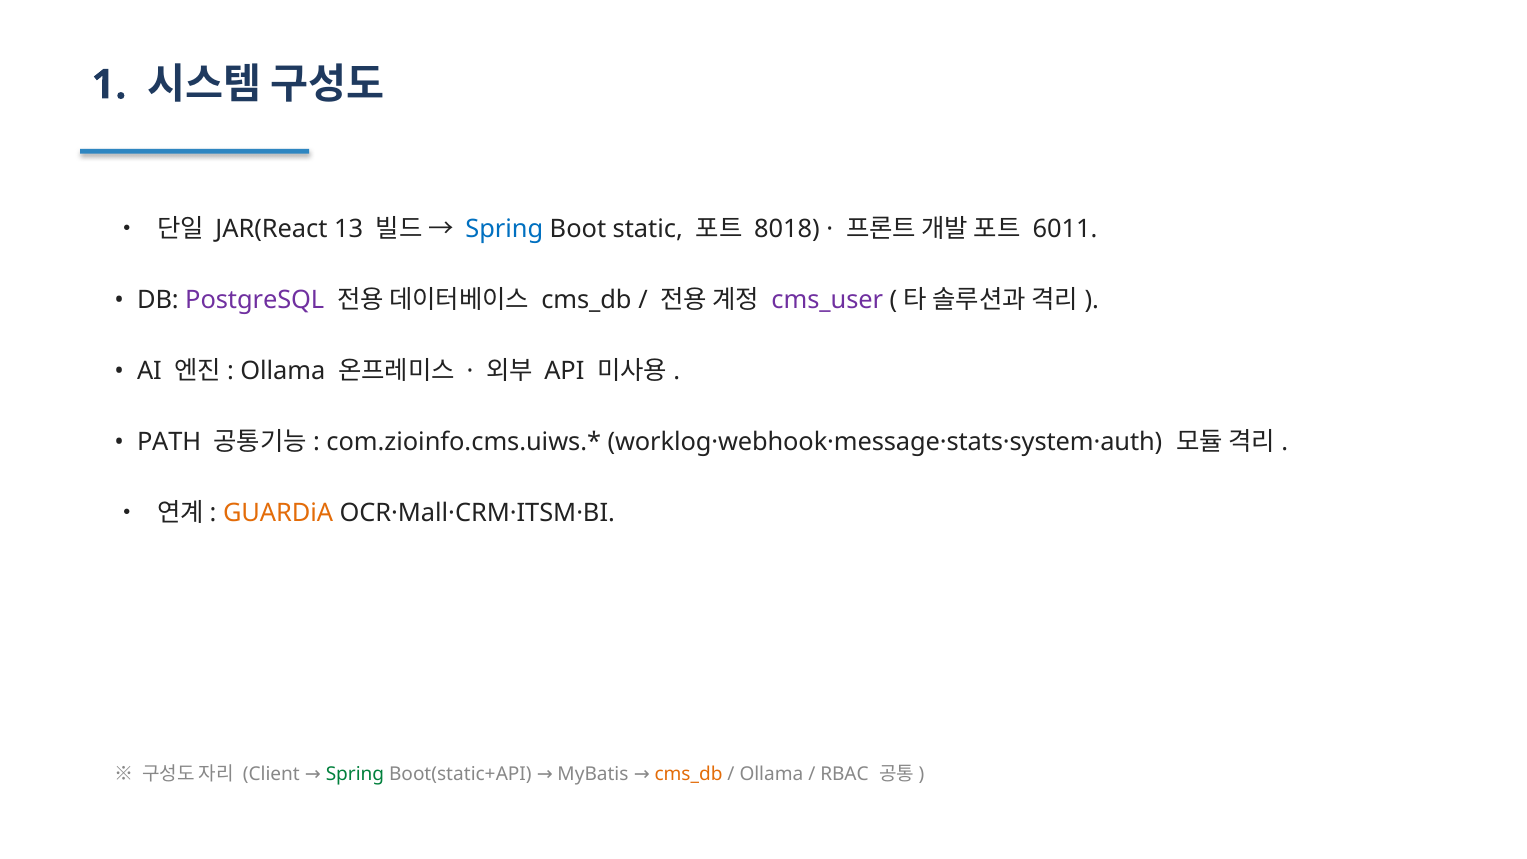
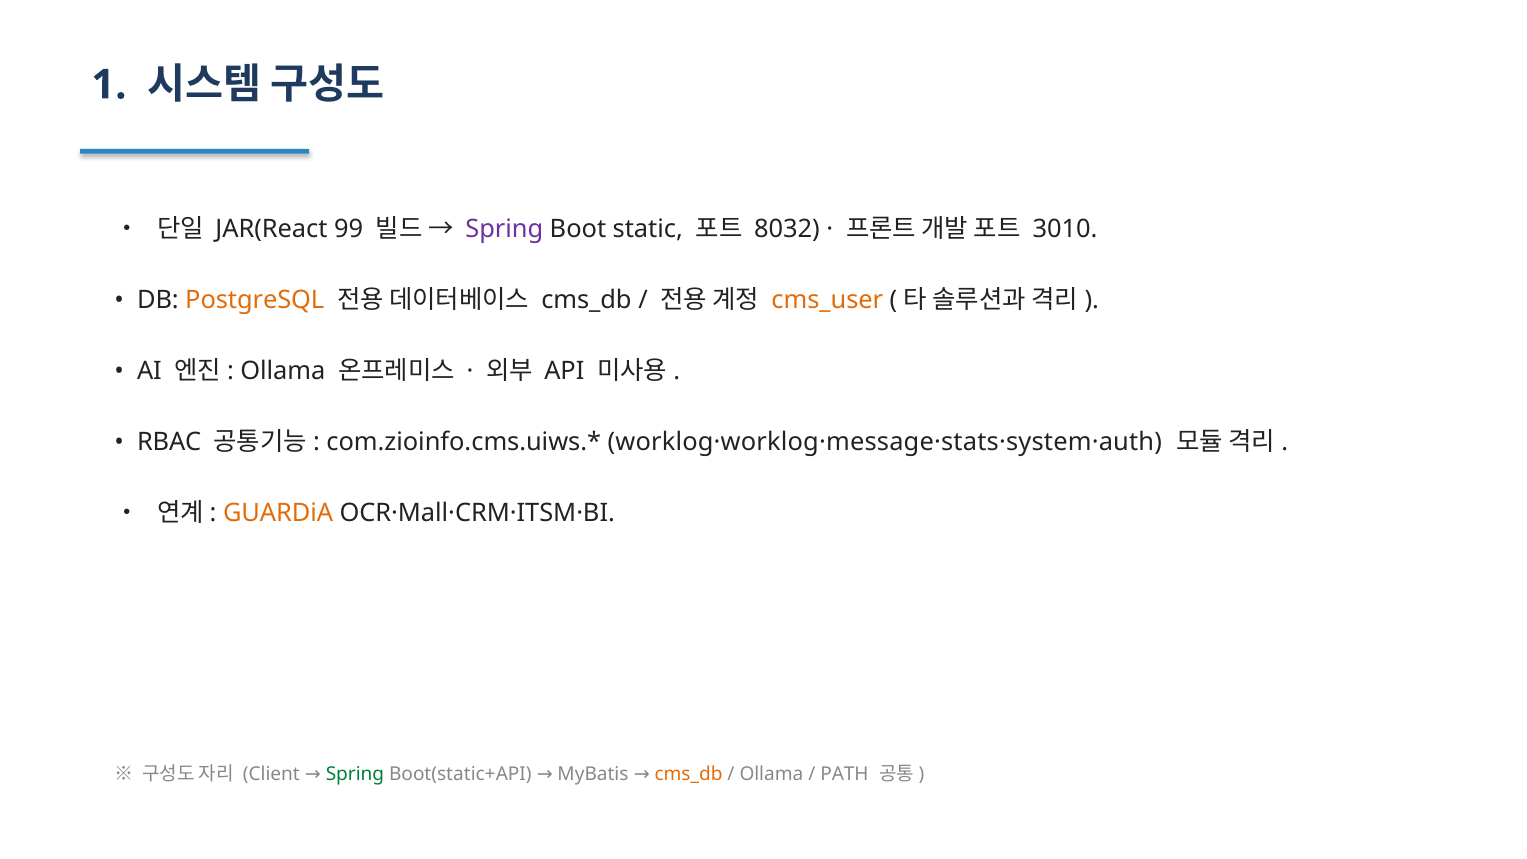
13: 13 -> 99
Spring at (504, 229) colour: blue -> purple
8018: 8018 -> 8032
6011: 6011 -> 3010
PostgreSQL colour: purple -> orange
cms_user colour: purple -> orange
PATH: PATH -> RBAC
worklog·webhook·message·stats·system·auth: worklog·webhook·message·stats·system·auth -> worklog·worklog·message·stats·system·auth
RBAC: RBAC -> PATH
